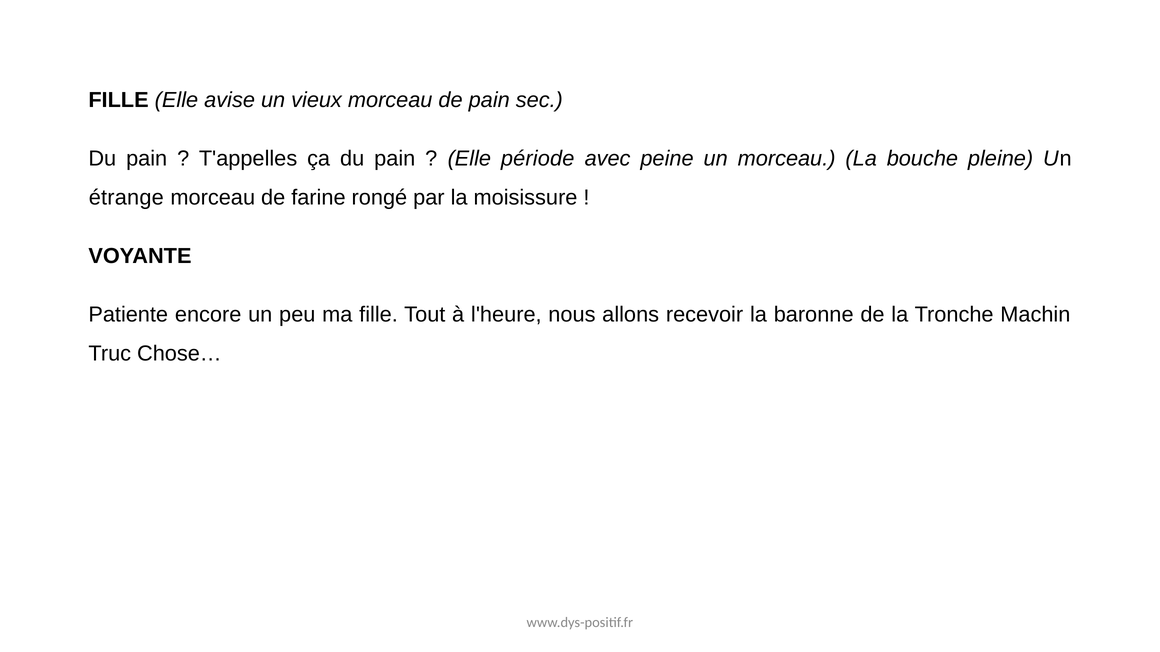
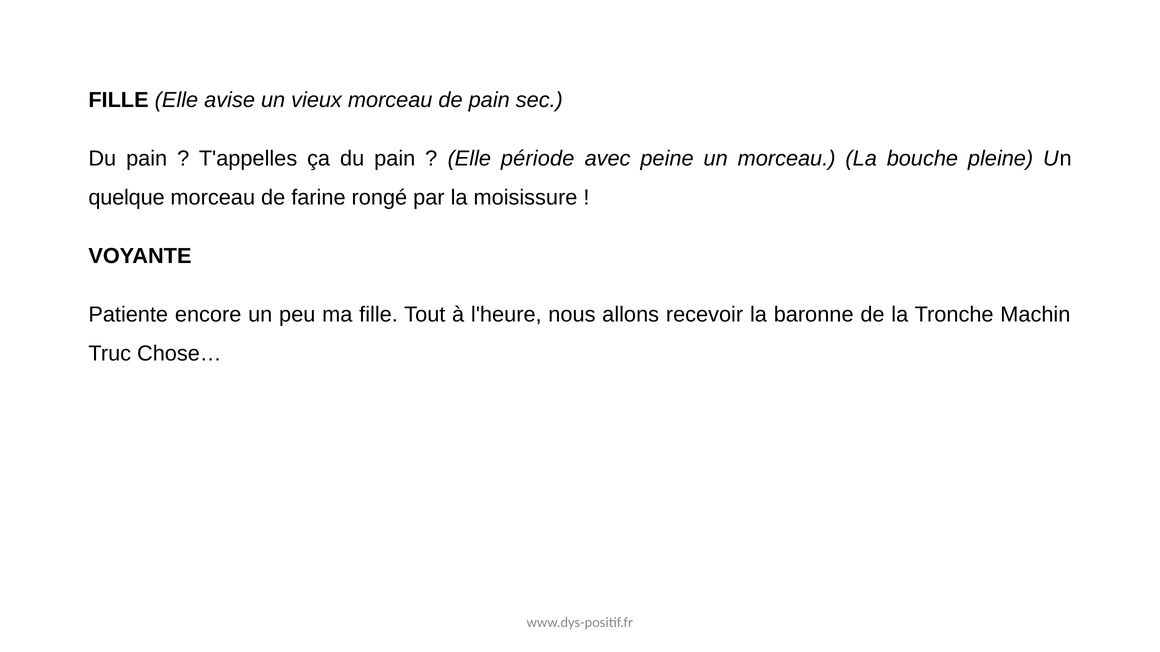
étrange: étrange -> quelque
